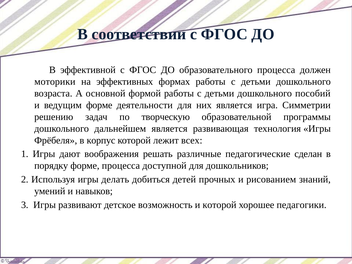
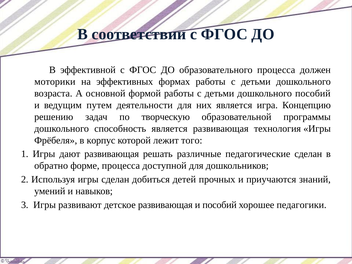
ведущим форме: форме -> путем
Симметрии: Симметрии -> Концепцию
дальнейшем: дальнейшем -> способность
всех: всех -> того
дают воображения: воображения -> развивающая
порядку: порядку -> обратно
игры делать: делать -> сделан
рисованием: рисованием -> приучаются
детское возможность: возможность -> развивающая
и которой: которой -> пособий
